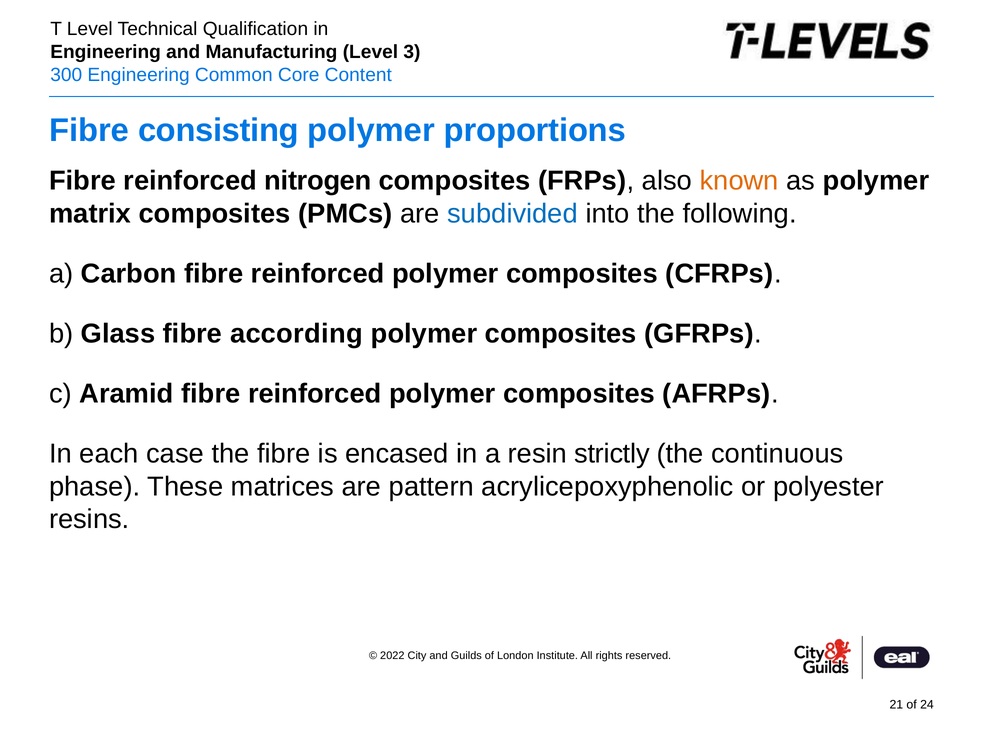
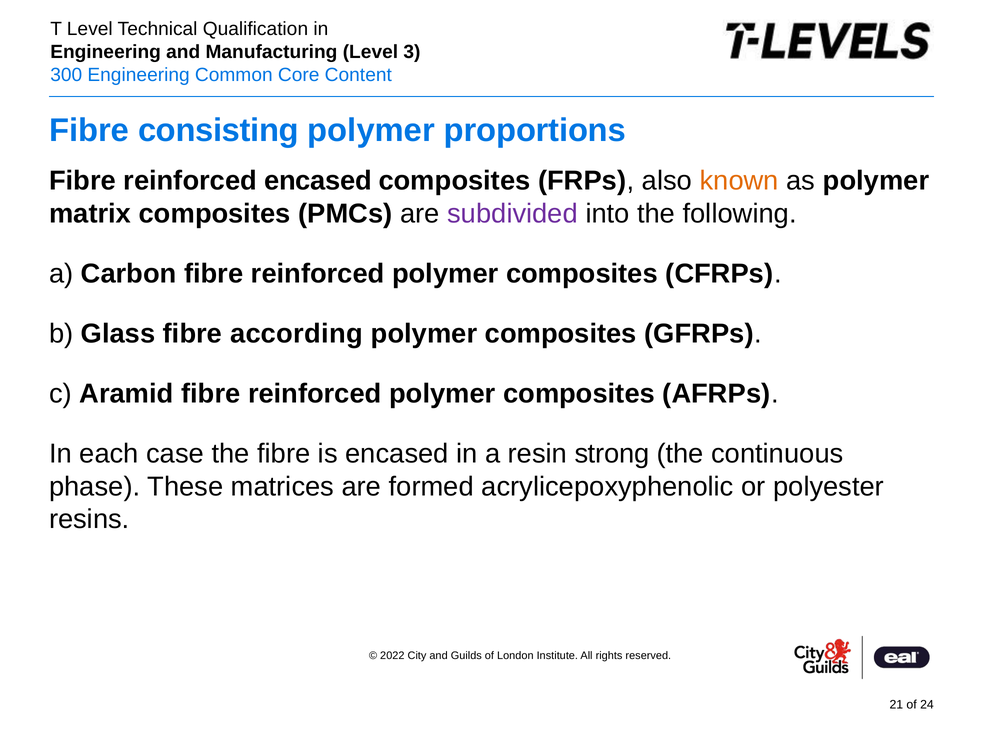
reinforced nitrogen: nitrogen -> encased
subdivided colour: blue -> purple
strictly: strictly -> strong
pattern: pattern -> formed
